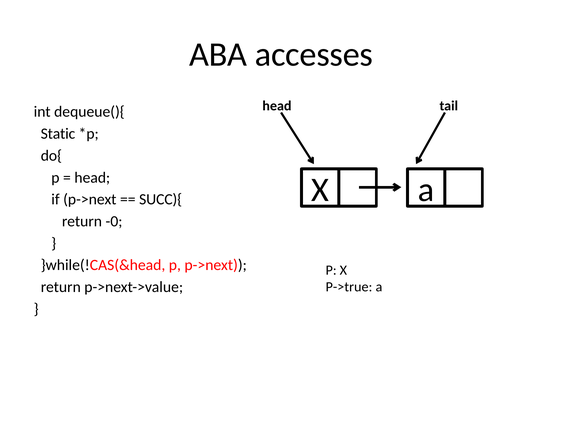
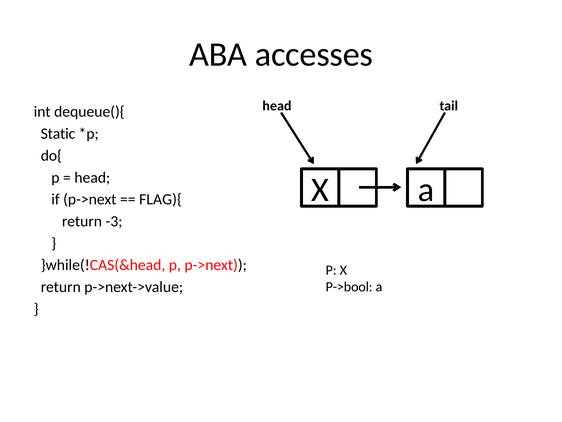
SUCC){: SUCC){ -> FLAG){
-0: -0 -> -3
P->true: P->true -> P->bool
